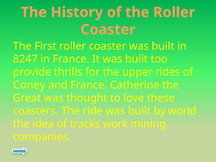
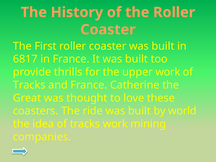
8247: 8247 -> 6817
upper rides: rides -> work
Coney at (29, 85): Coney -> Tracks
